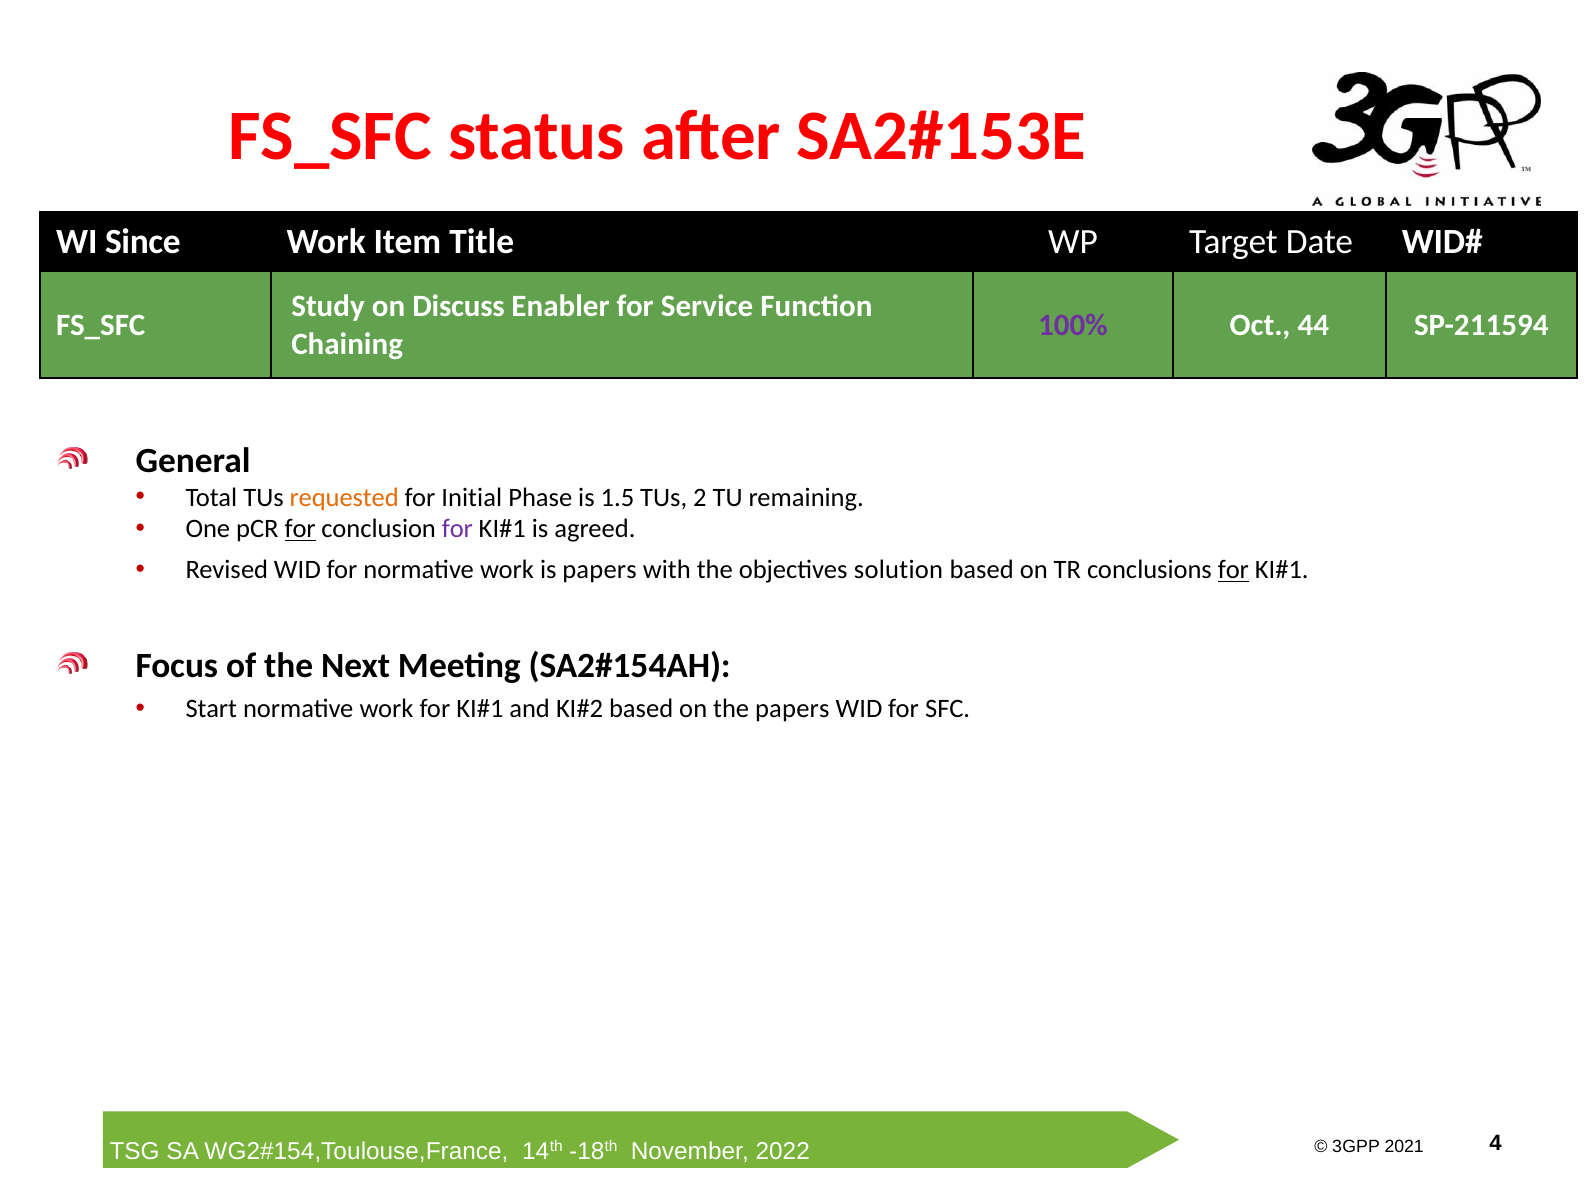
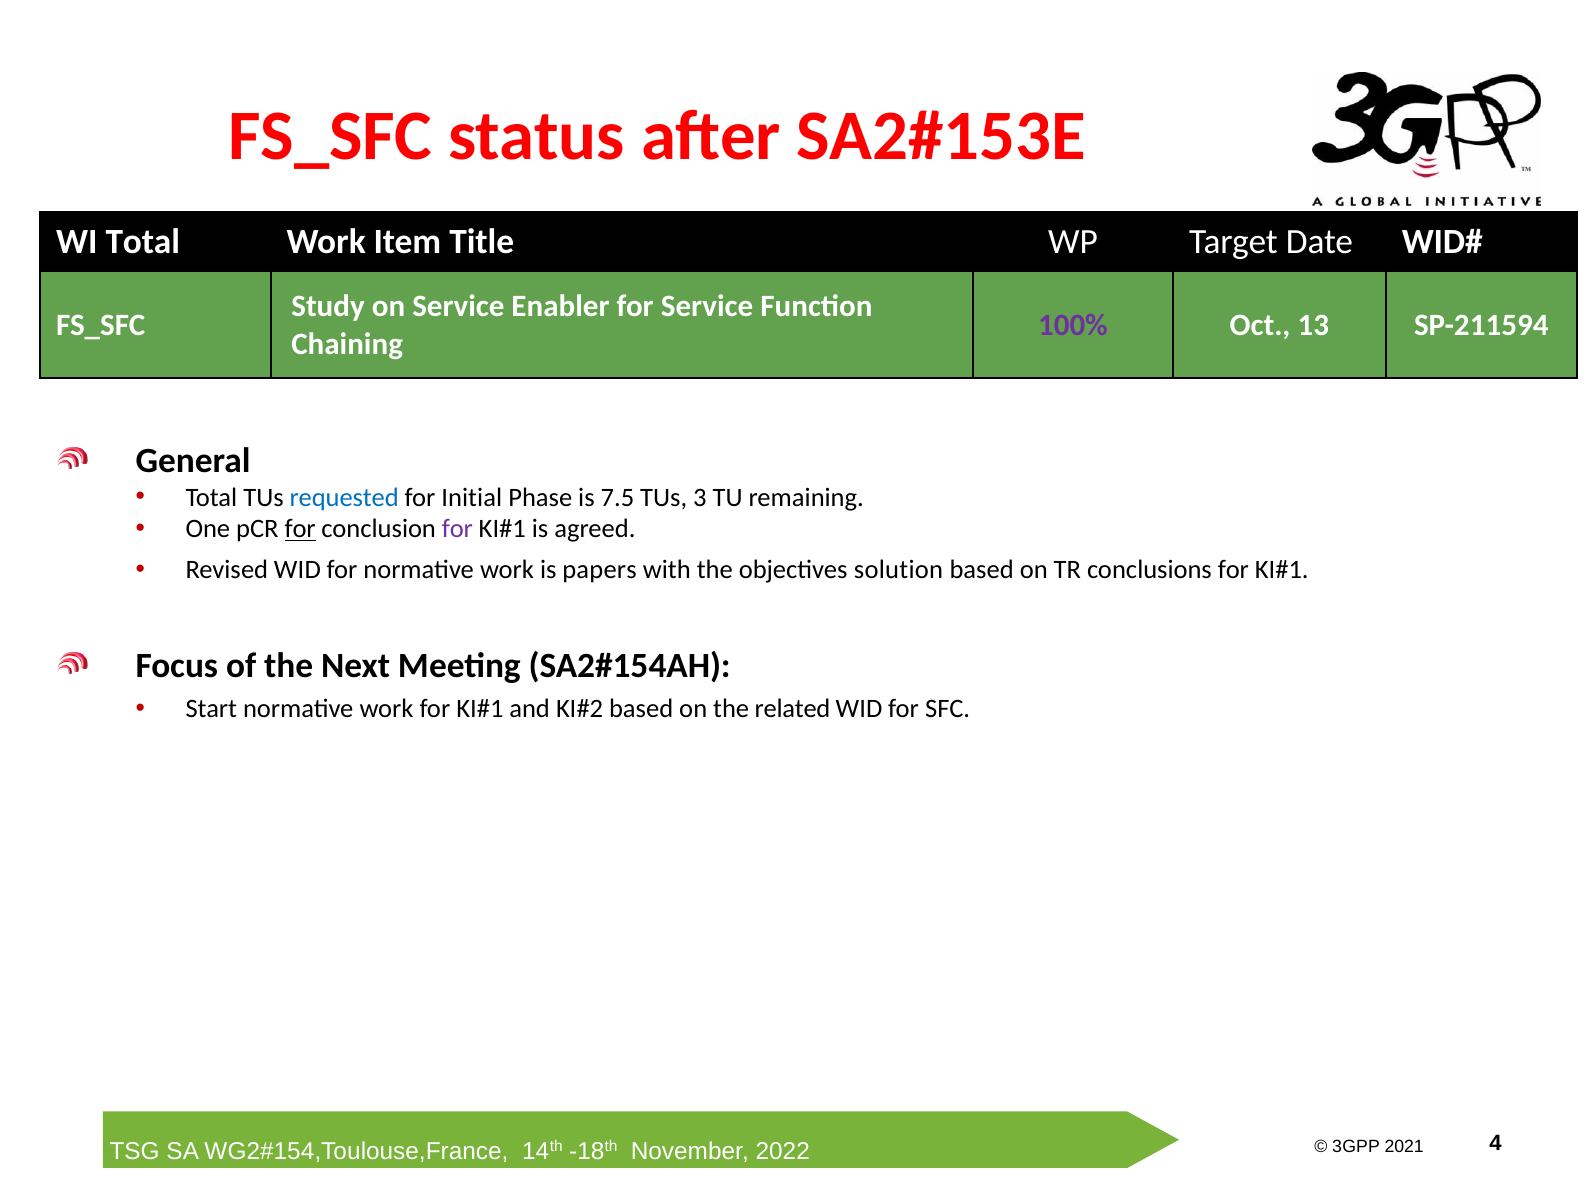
WI Since: Since -> Total
on Discuss: Discuss -> Service
44: 44 -> 13
requested colour: orange -> blue
1.5: 1.5 -> 7.5
2: 2 -> 3
for at (1233, 570) underline: present -> none
the papers: papers -> related
